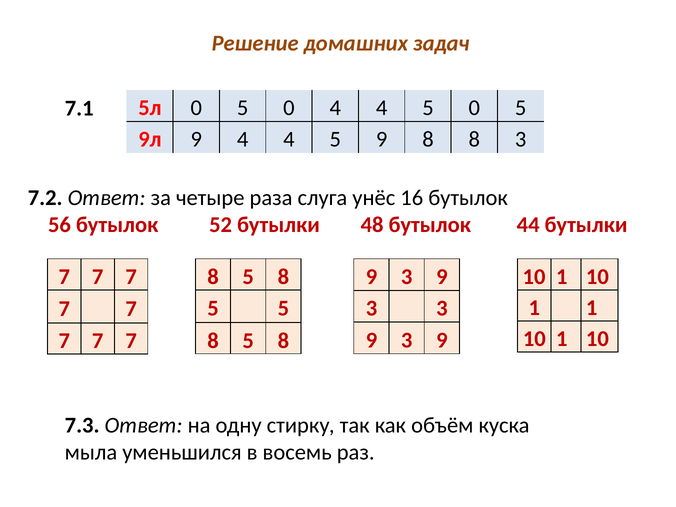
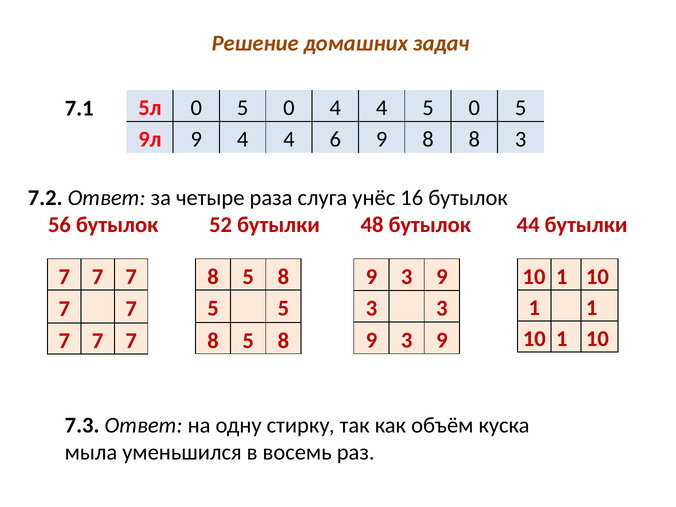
9 4 4 5: 5 -> 6
